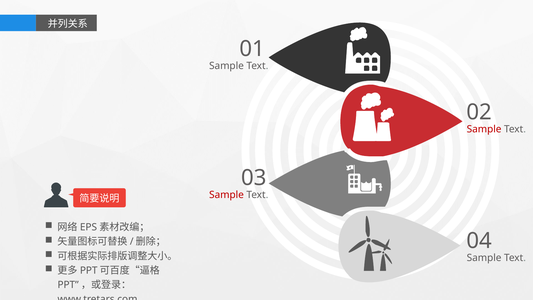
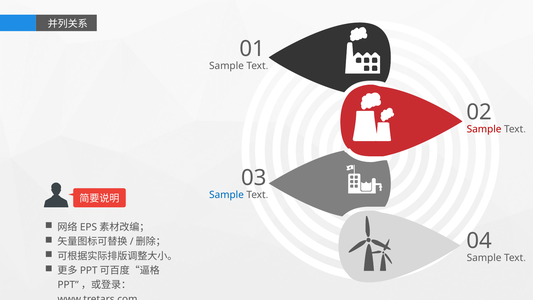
Sample at (226, 195) colour: red -> blue
